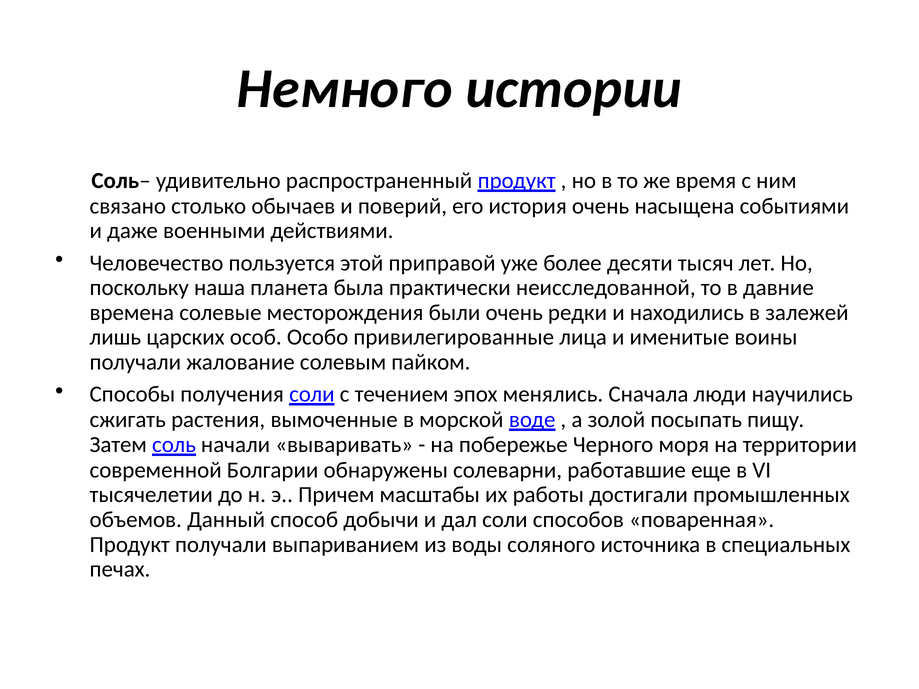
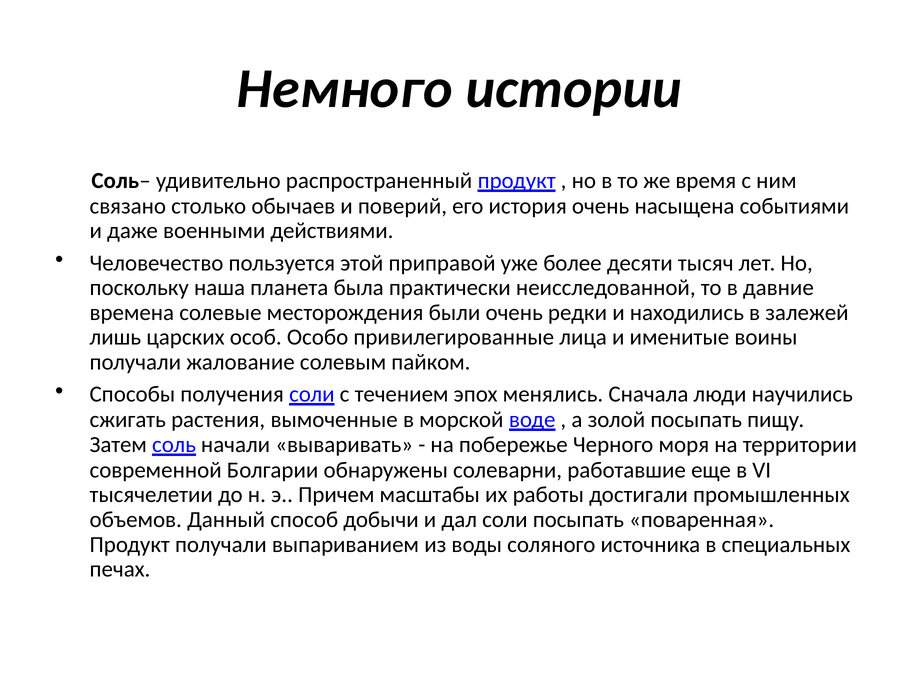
соли способов: способов -> посыпать
